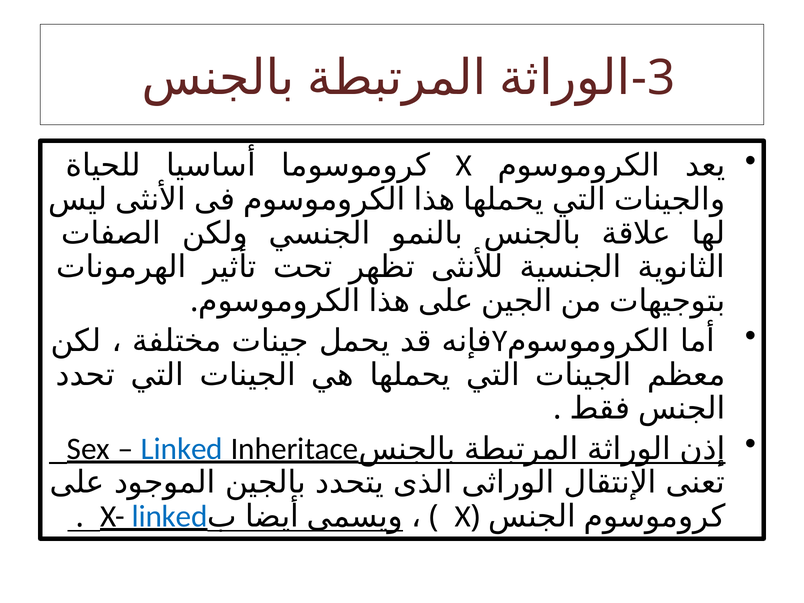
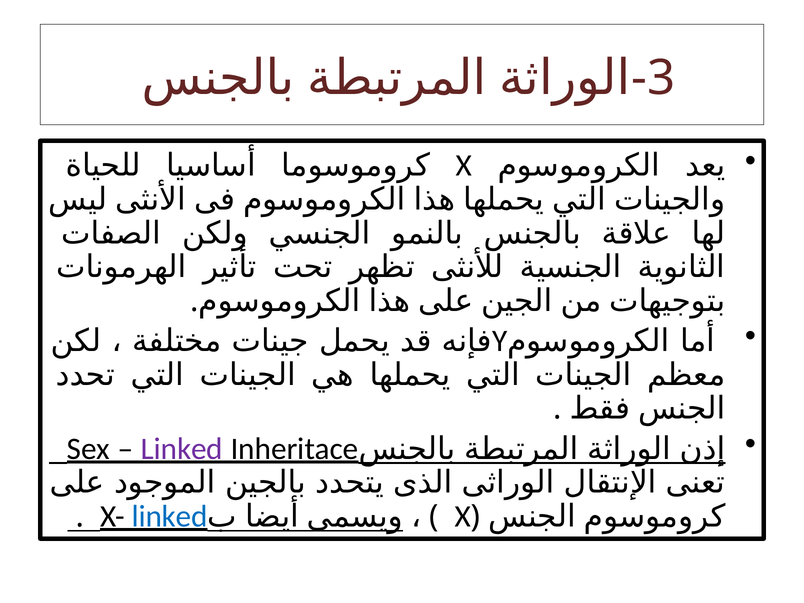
Linked at (182, 449) colour: blue -> purple
